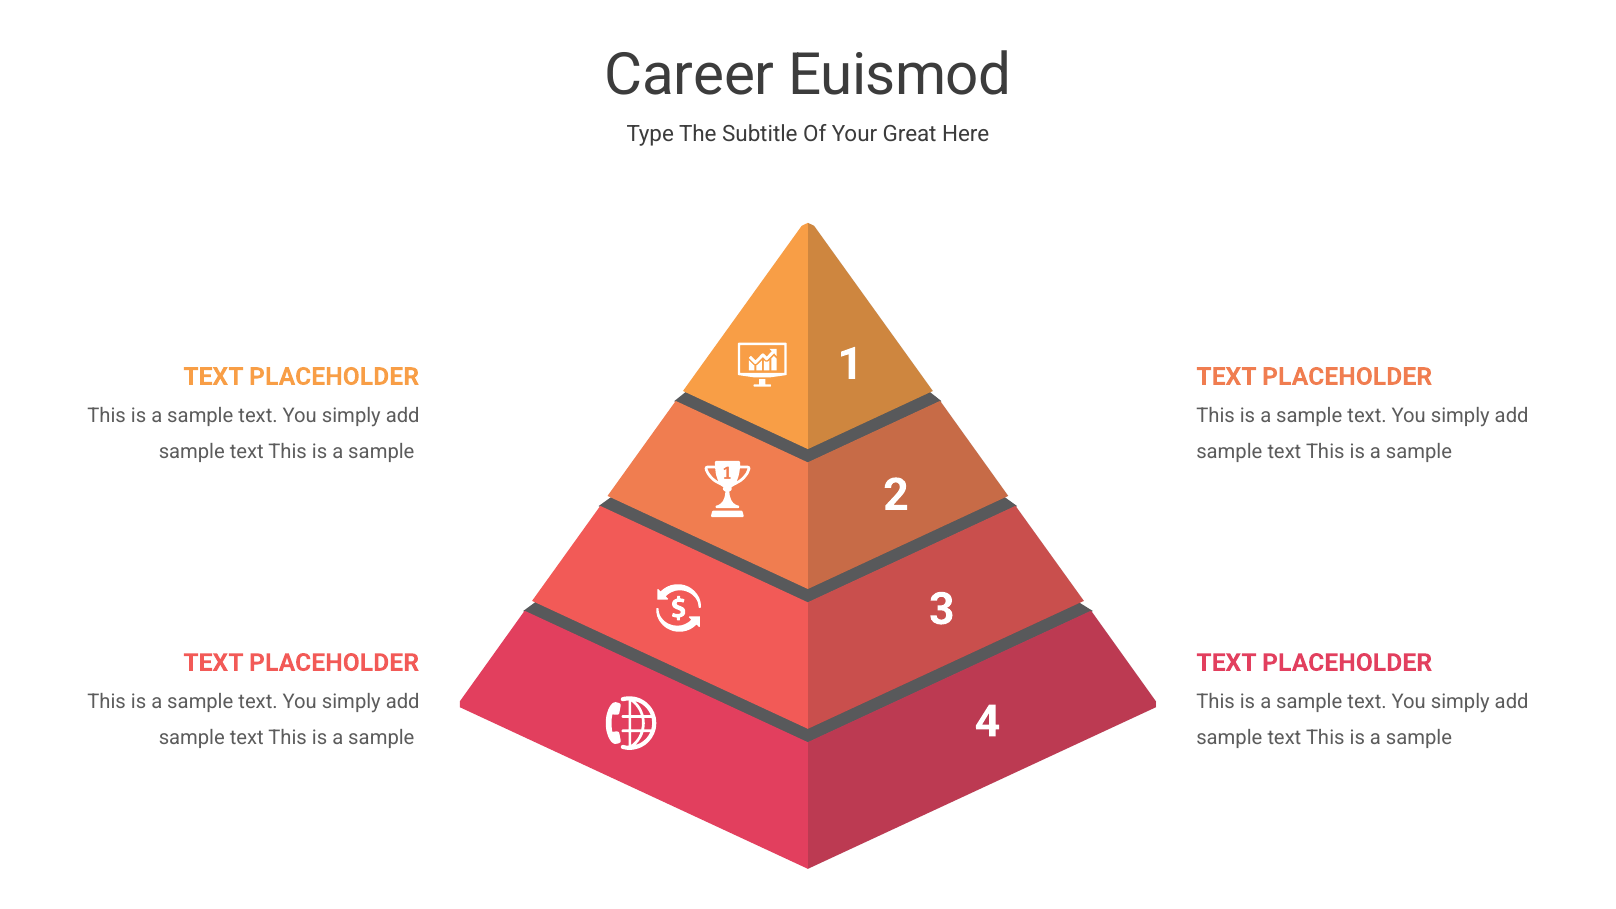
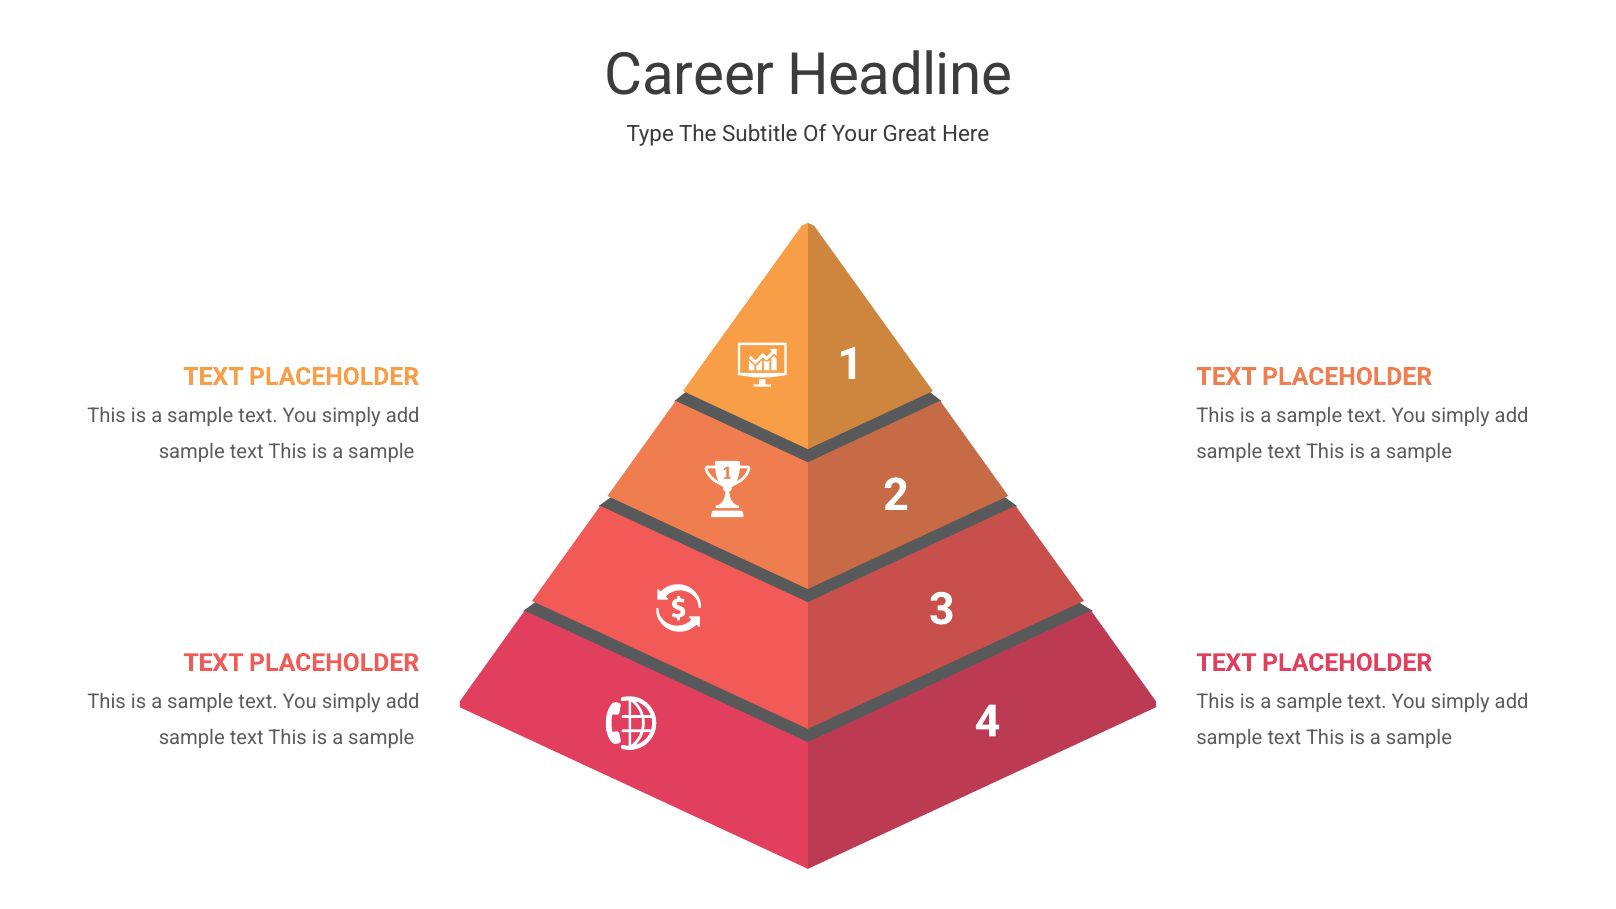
Euismod: Euismod -> Headline
